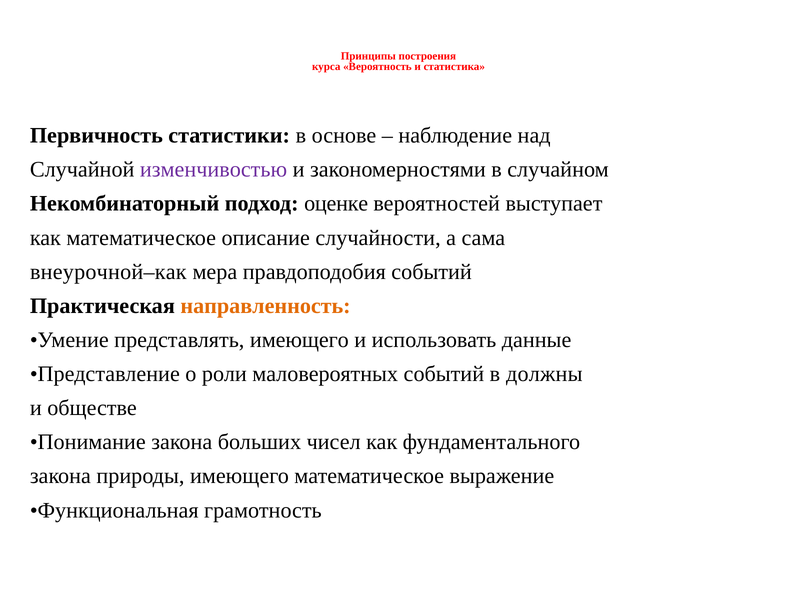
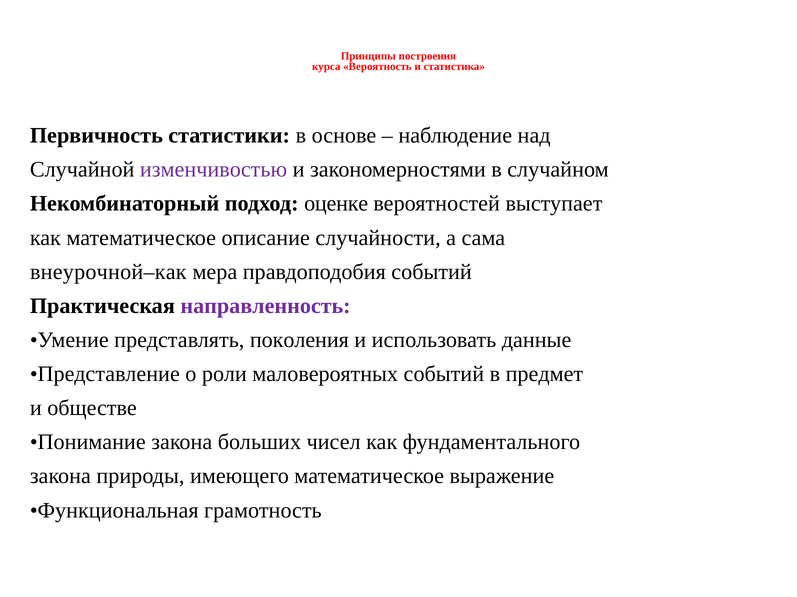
направленность colour: orange -> purple
представлять имеющего: имеющего -> поколения
должны: должны -> предмет
